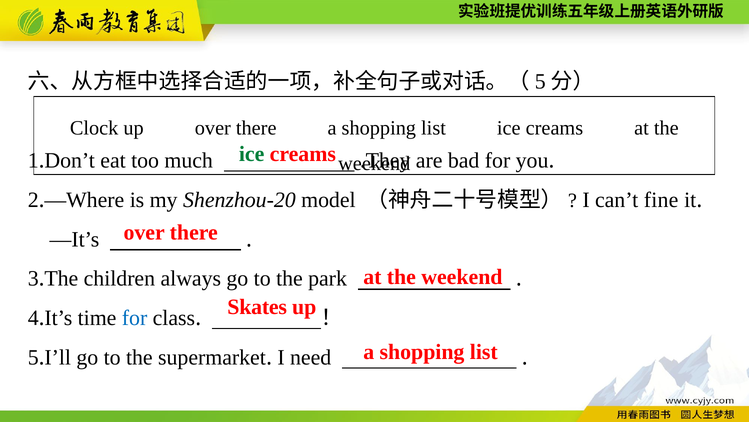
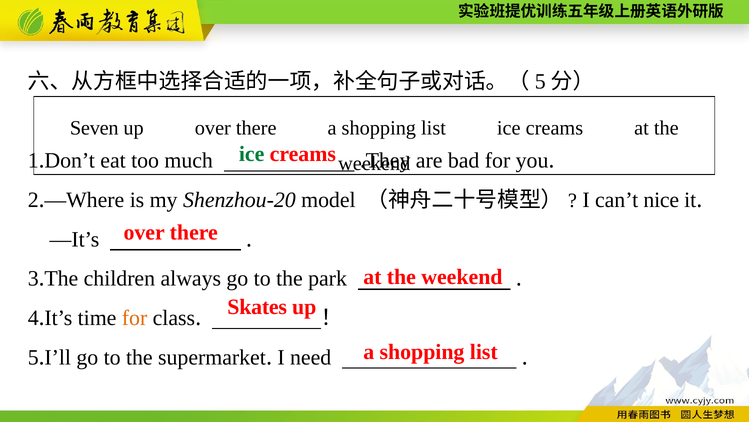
Clock: Clock -> Seven
fine: fine -> nice
for at (135, 318) colour: blue -> orange
